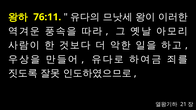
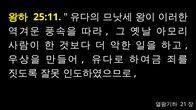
76:11: 76:11 -> 25:11
